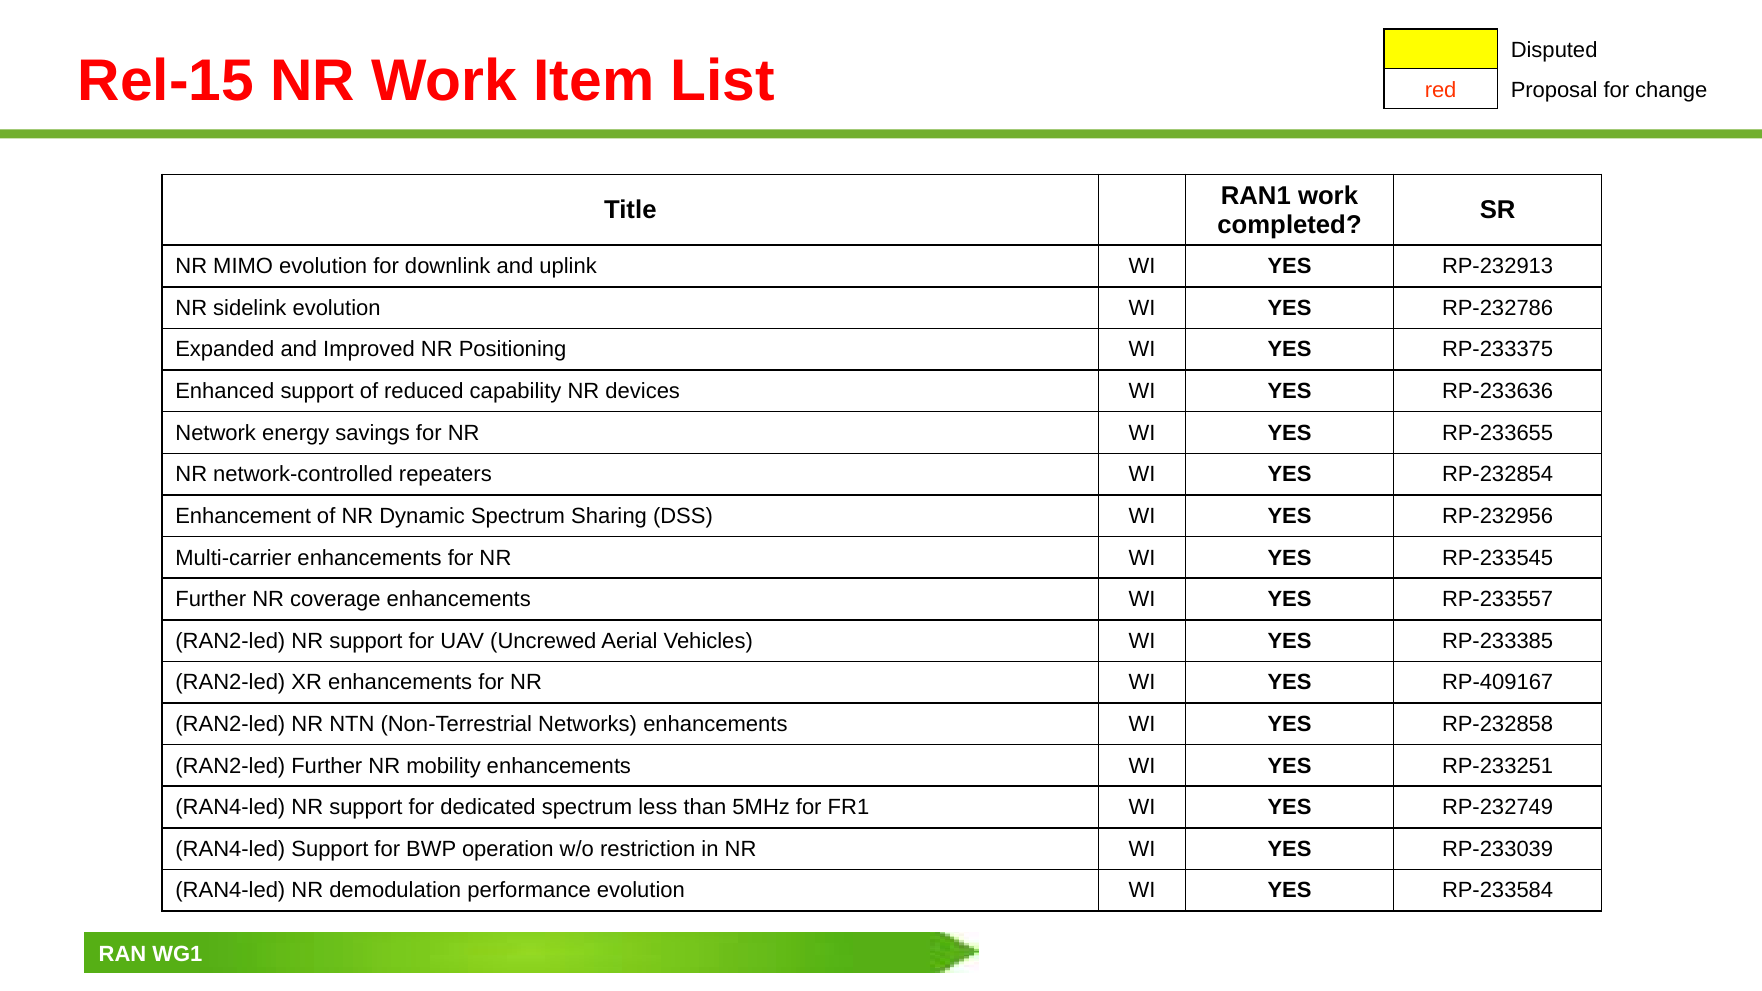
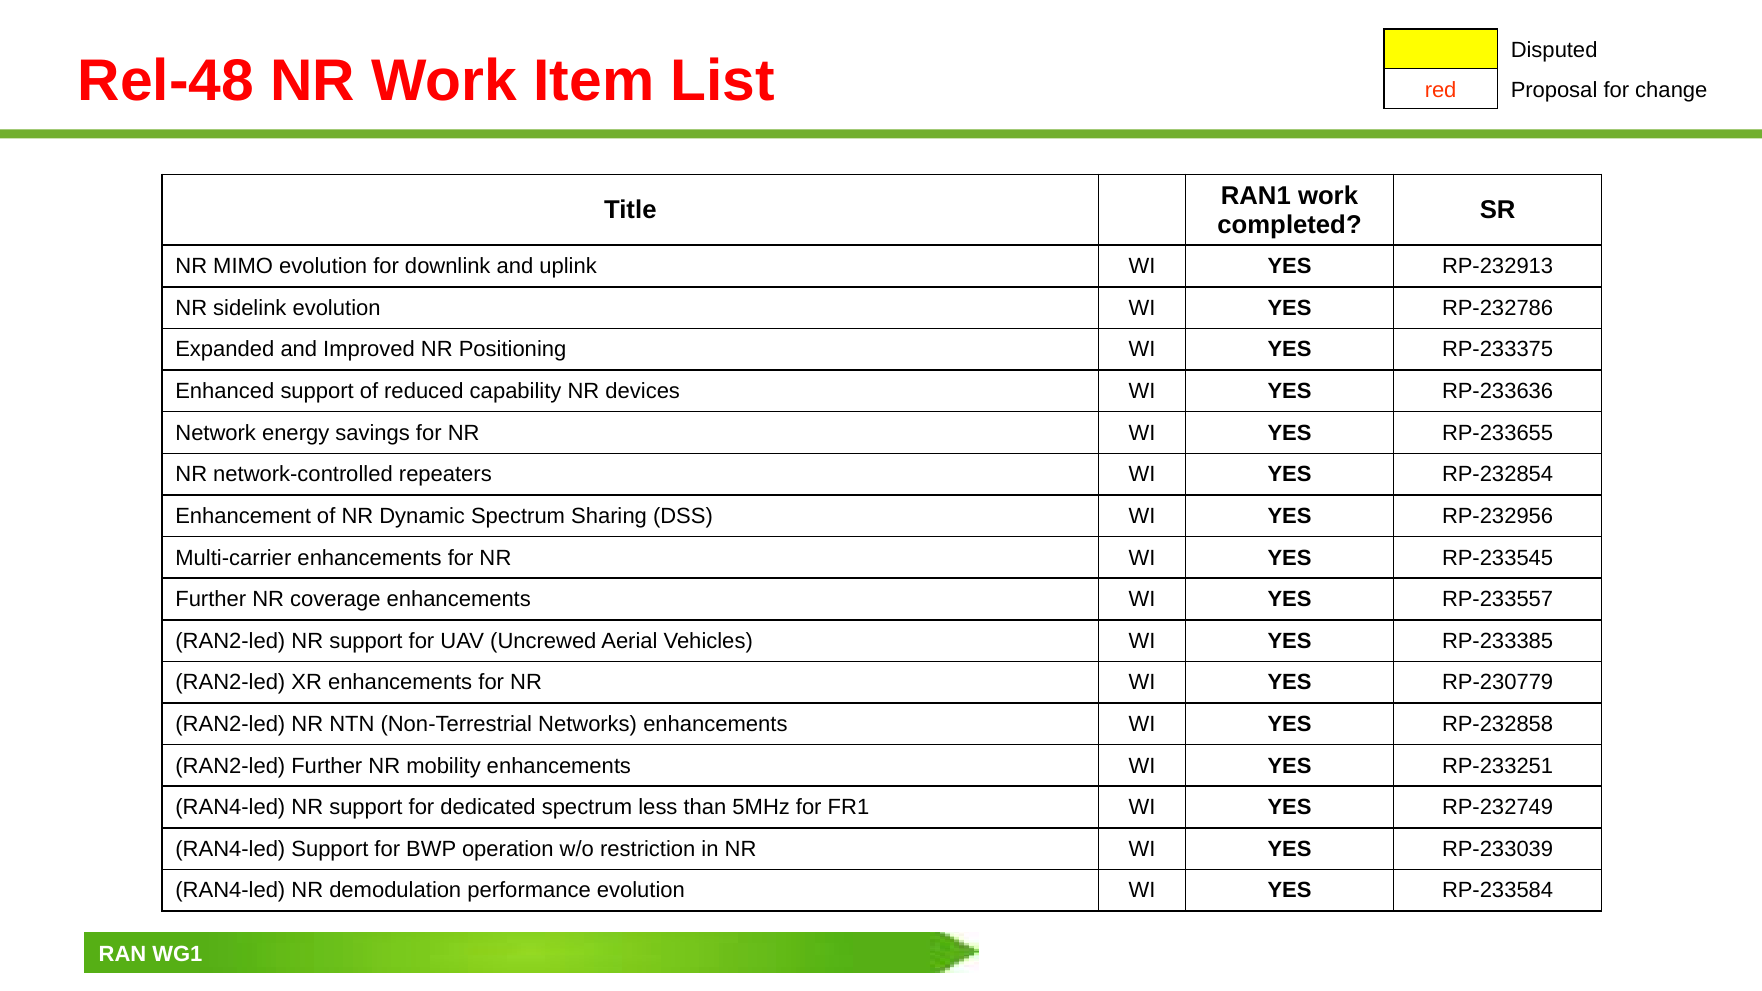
Rel-15: Rel-15 -> Rel-48
RP-409167: RP-409167 -> RP-230779
